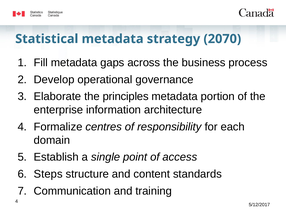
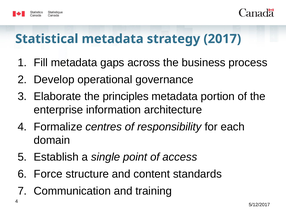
2070: 2070 -> 2017
Steps: Steps -> Force
